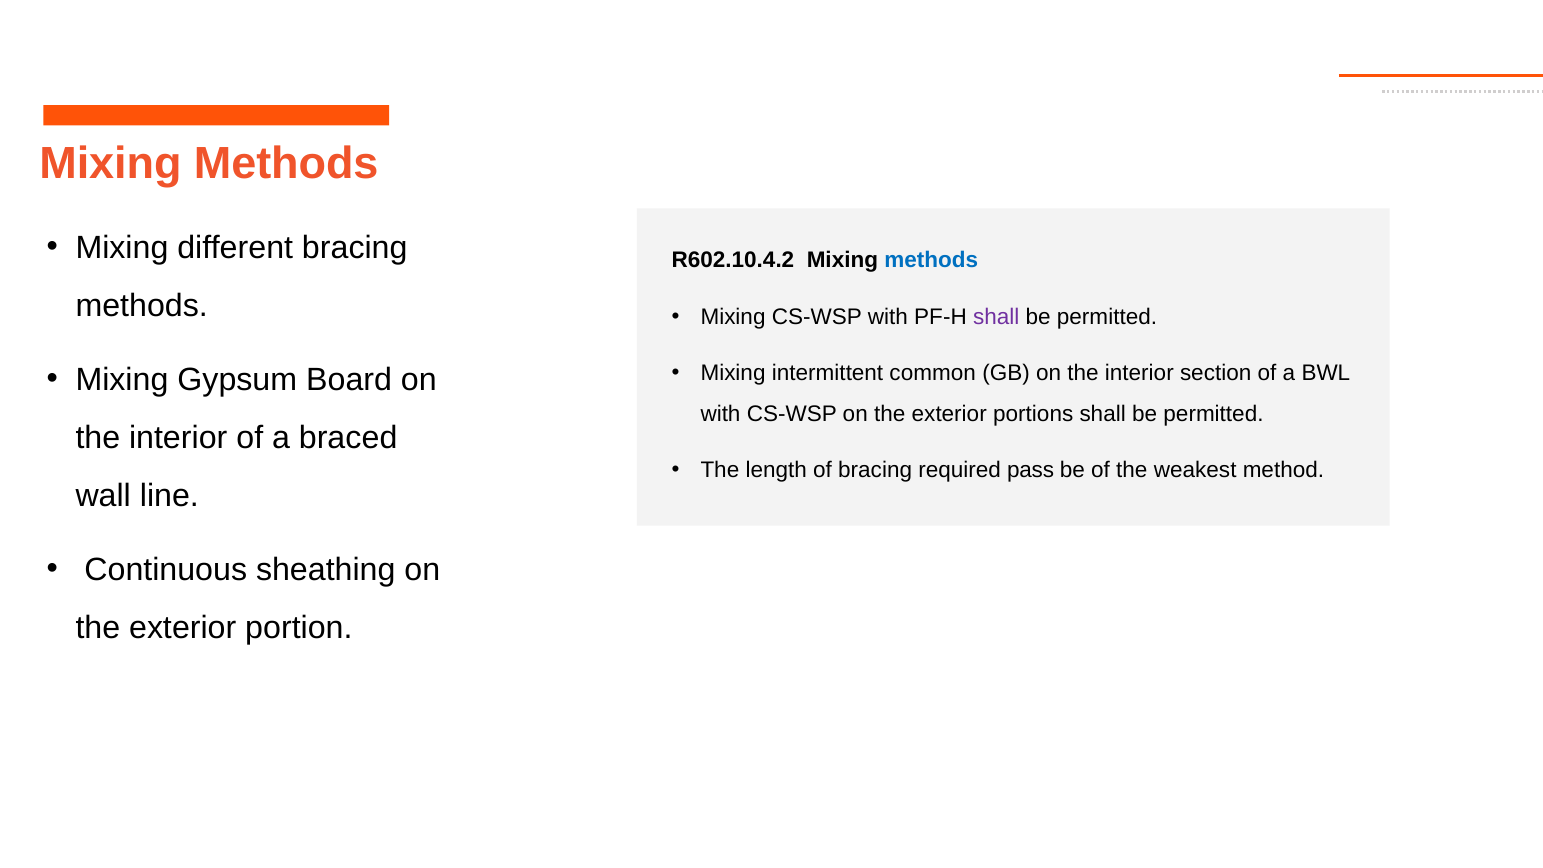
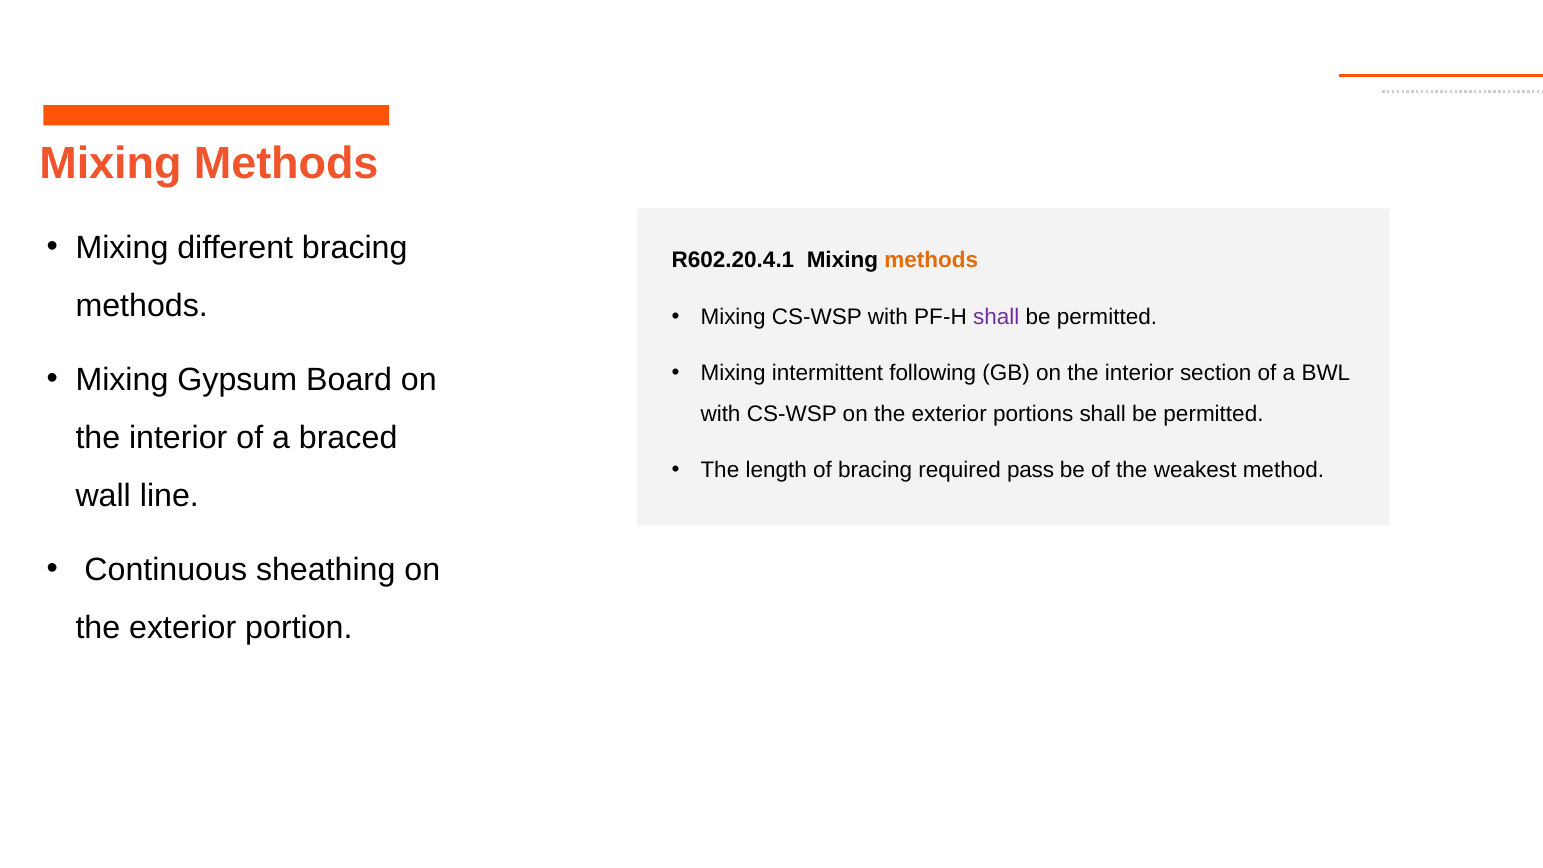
R602.10.4.2: R602.10.4.2 -> R602.20.4.1
methods at (931, 260) colour: blue -> orange
common: common -> following
